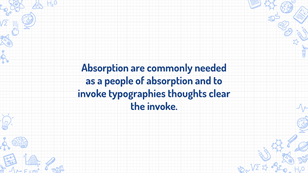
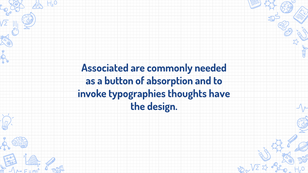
Absorption at (105, 68): Absorption -> Associated
people: people -> button
clear: clear -> have
the invoke: invoke -> design
